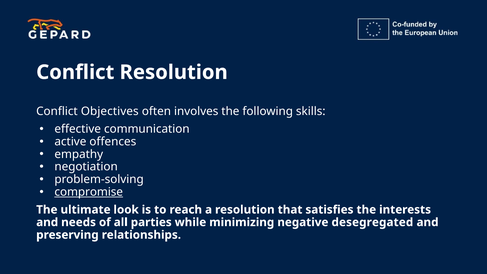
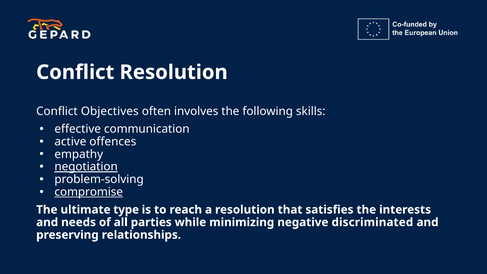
negotiation underline: none -> present
look: look -> type
desegregated: desegregated -> discriminated
